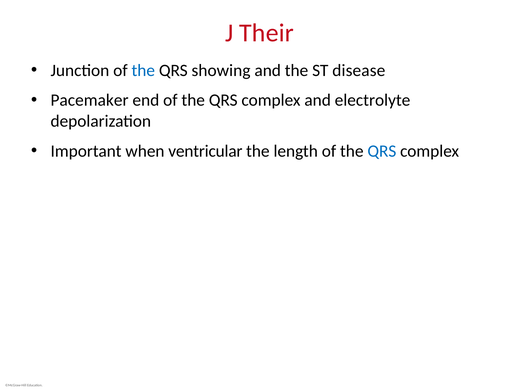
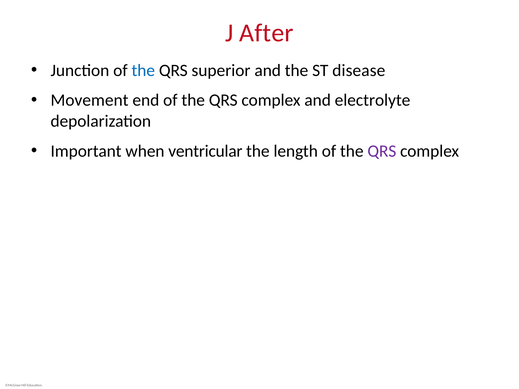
Their: Their -> After
showing: showing -> superior
Pacemaker: Pacemaker -> Movement
QRS at (382, 151) colour: blue -> purple
